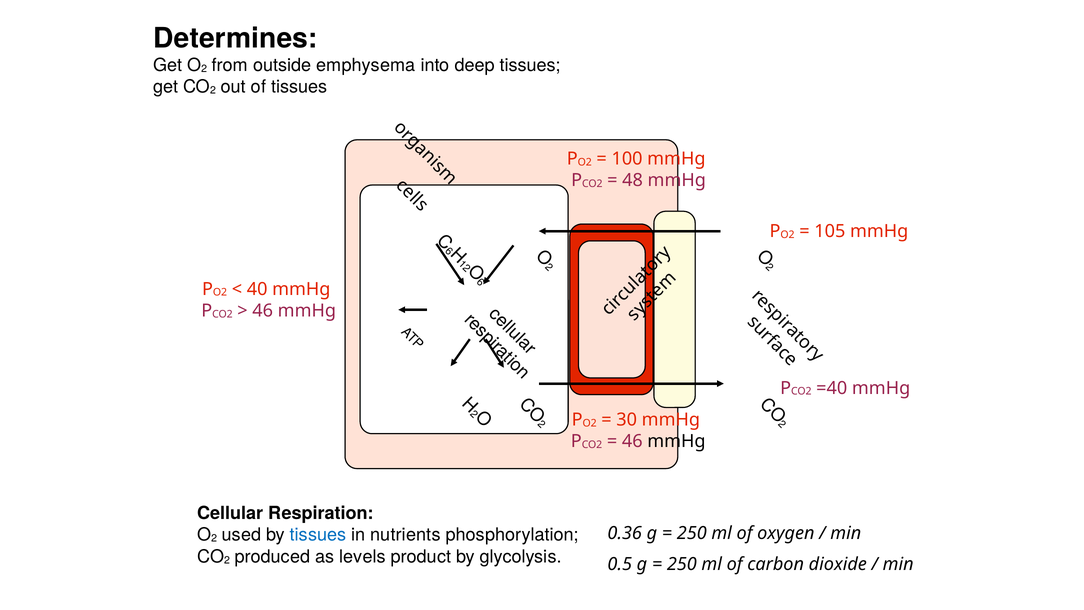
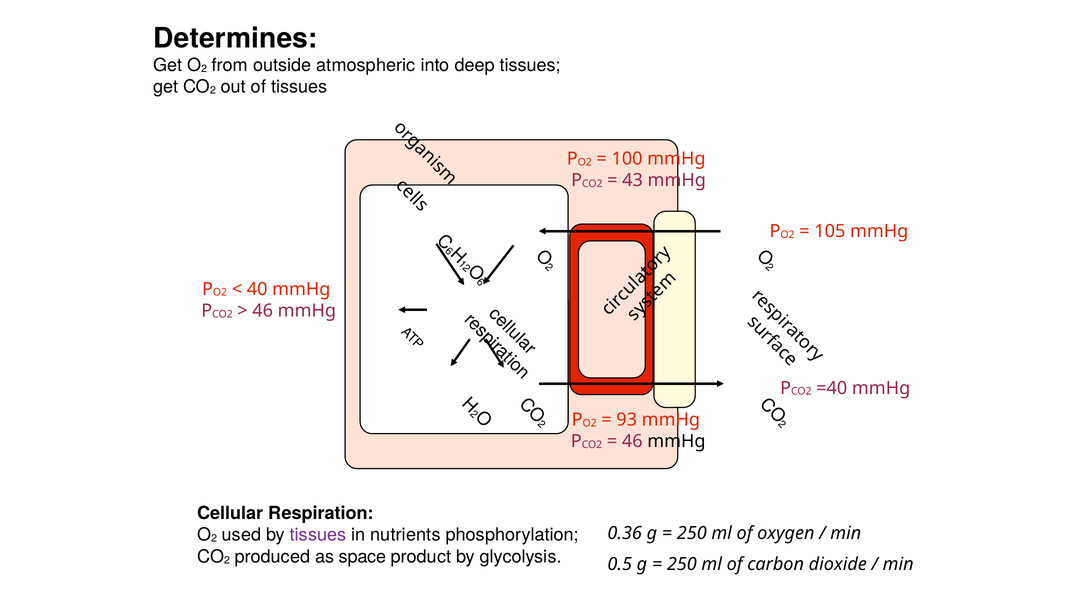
emphysema: emphysema -> atmospheric
48: 48 -> 43
30: 30 -> 93
tissues at (318, 535) colour: blue -> purple
levels: levels -> space
